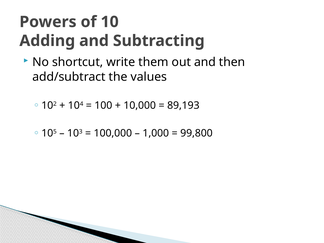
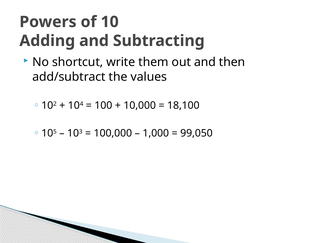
89,193: 89,193 -> 18,100
99,800: 99,800 -> 99,050
